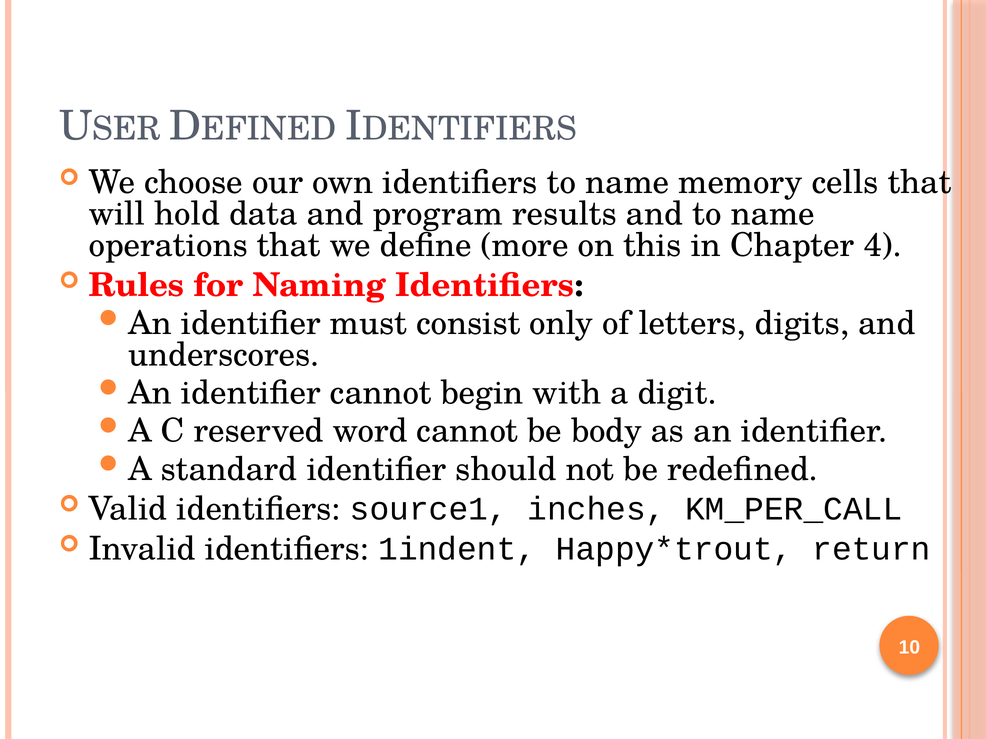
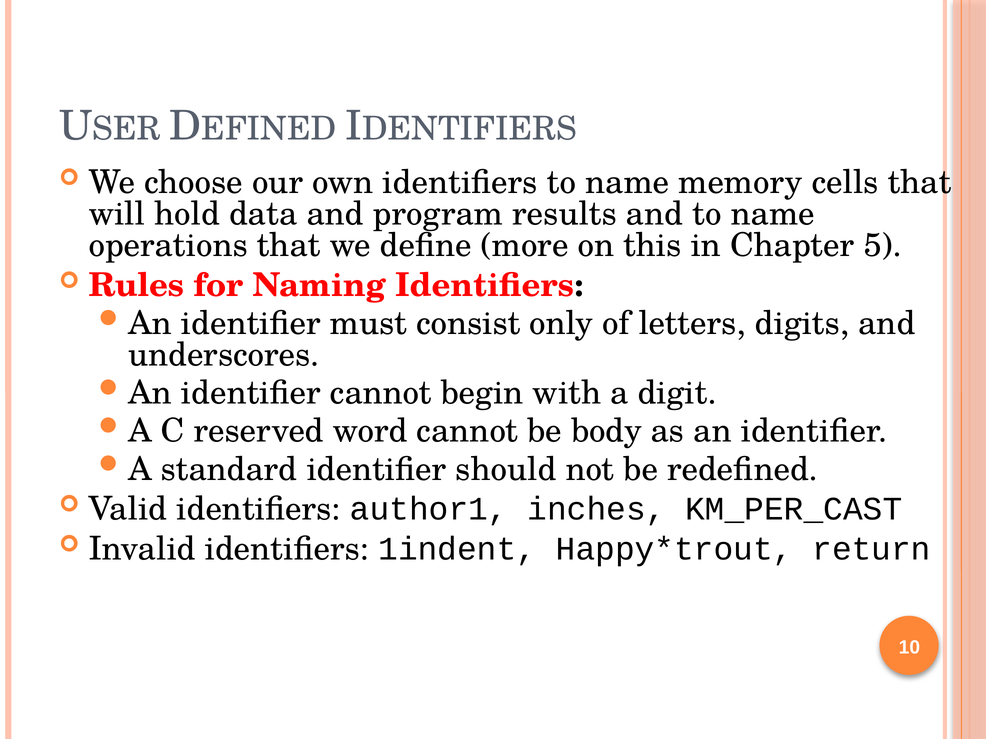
4: 4 -> 5
source1: source1 -> author1
KM_PER_CALL: KM_PER_CALL -> KM_PER_CAST
